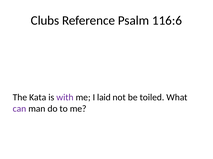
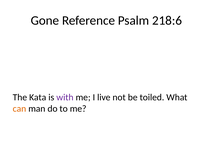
Clubs: Clubs -> Gone
116:6: 116:6 -> 218:6
laid: laid -> live
can colour: purple -> orange
